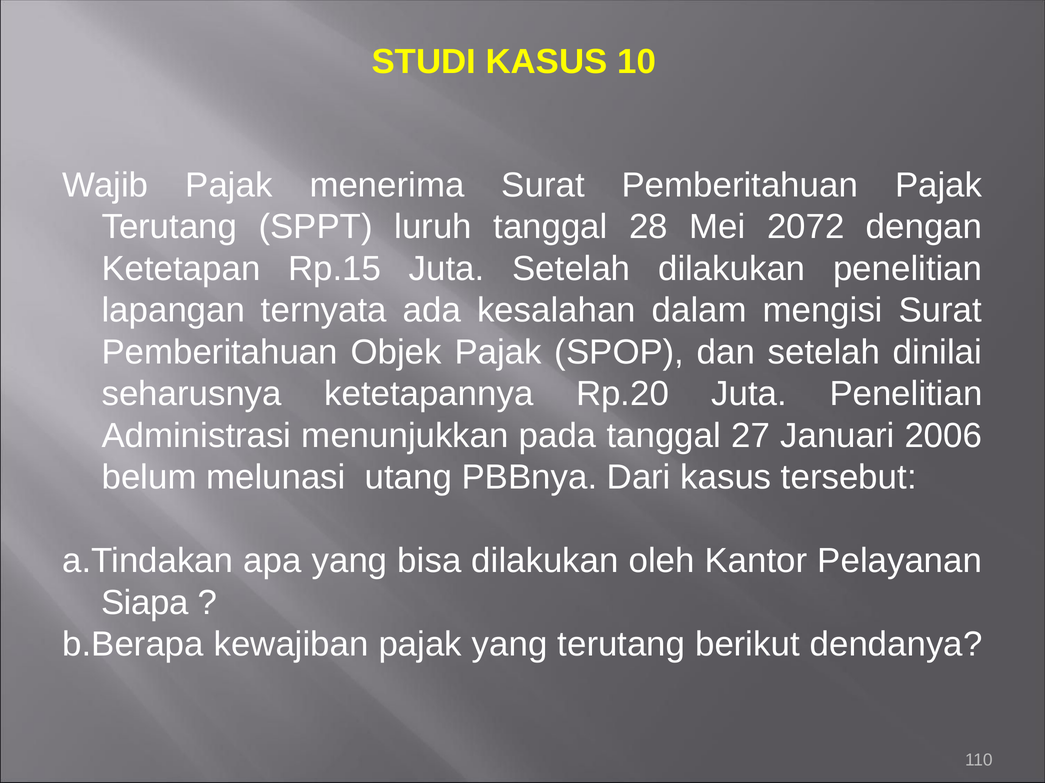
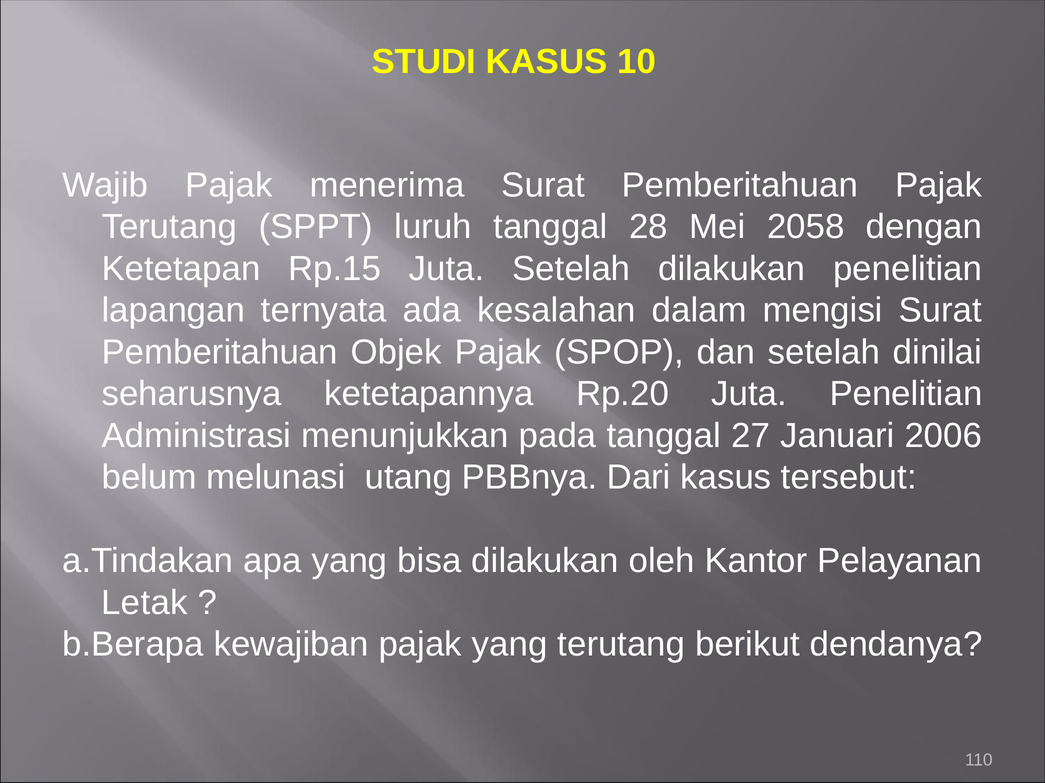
2072: 2072 -> 2058
Siapa: Siapa -> Letak
